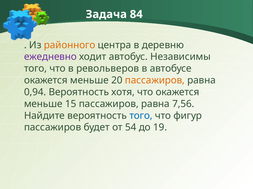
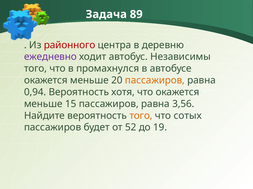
84: 84 -> 89
районного colour: orange -> red
револьверов: револьверов -> промахнулся
7,56: 7,56 -> 3,56
того at (141, 116) colour: blue -> orange
фигур: фигур -> сотых
54: 54 -> 52
